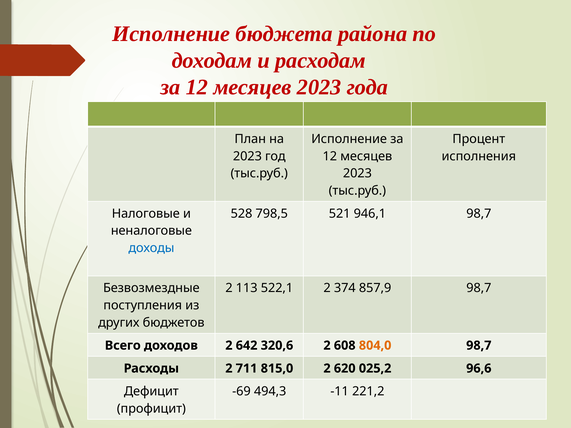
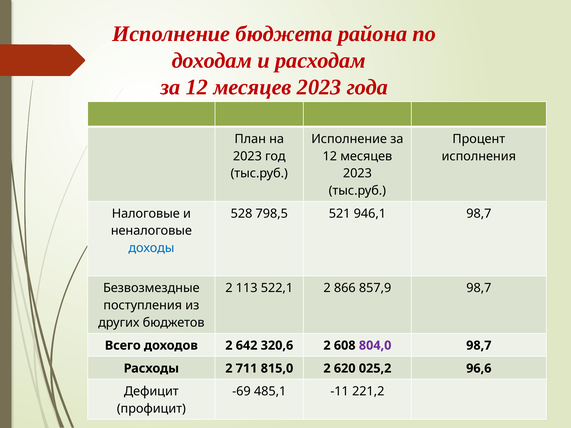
374: 374 -> 866
804,0 colour: orange -> purple
494,3: 494,3 -> 485,1
